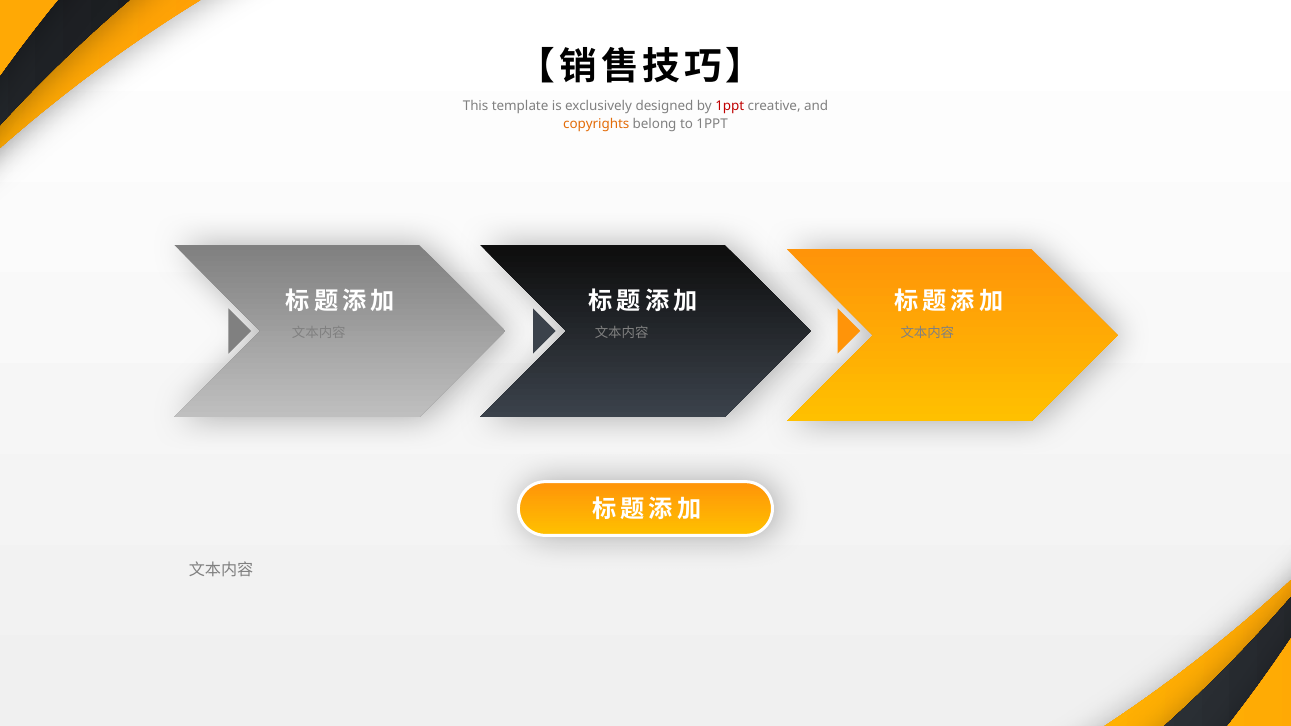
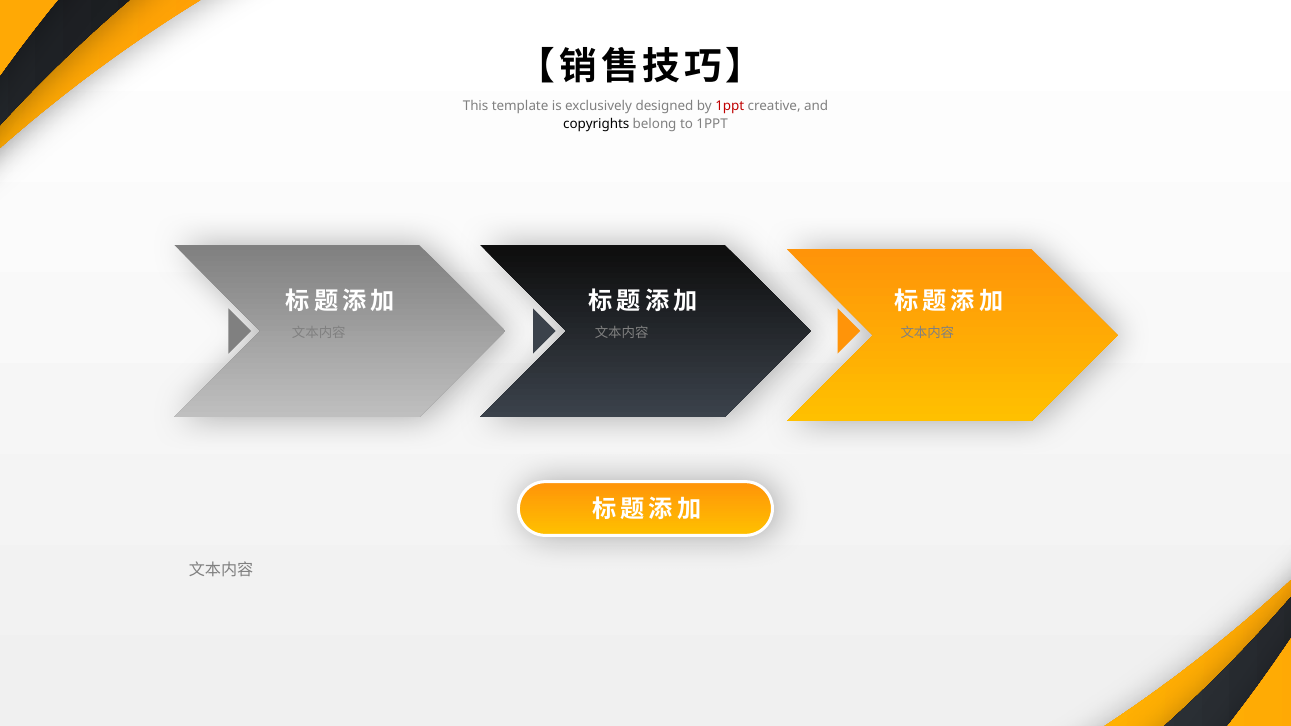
copyrights colour: orange -> black
